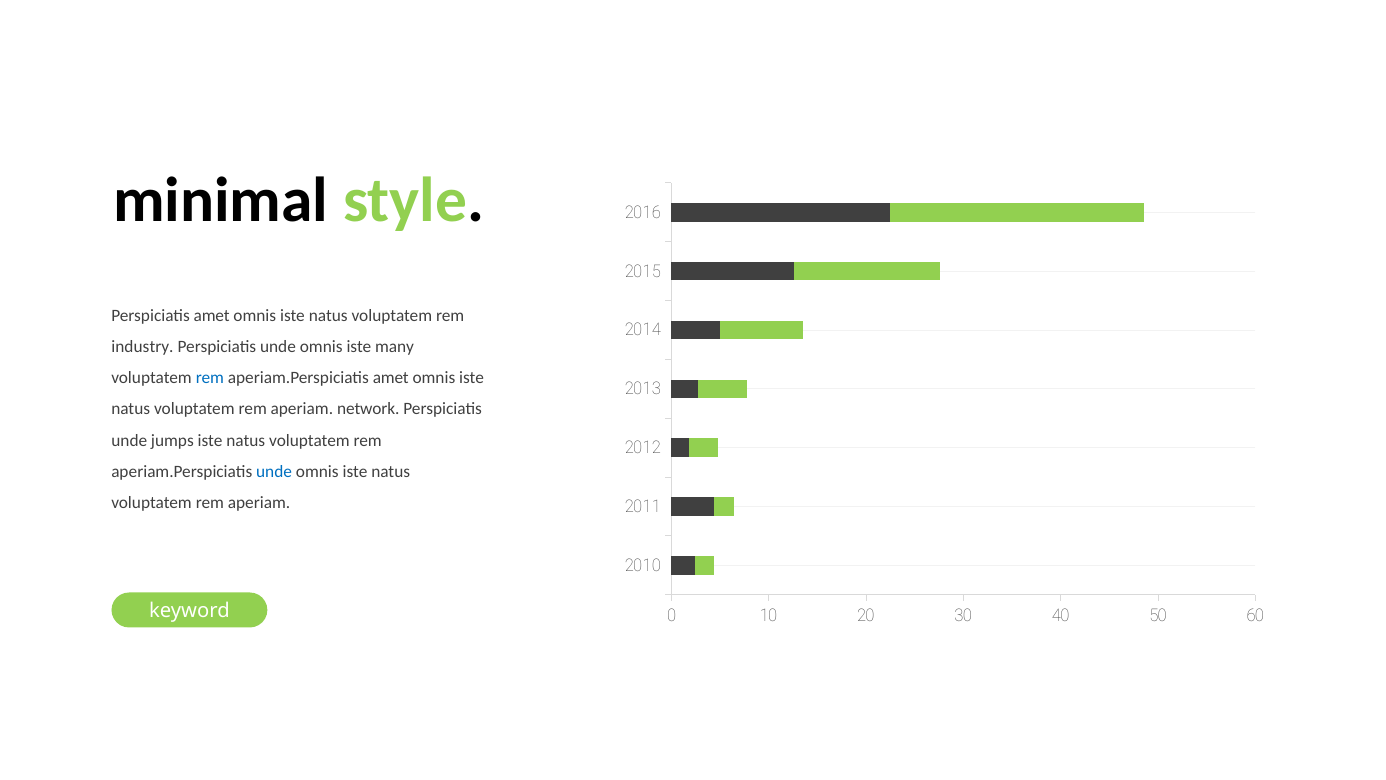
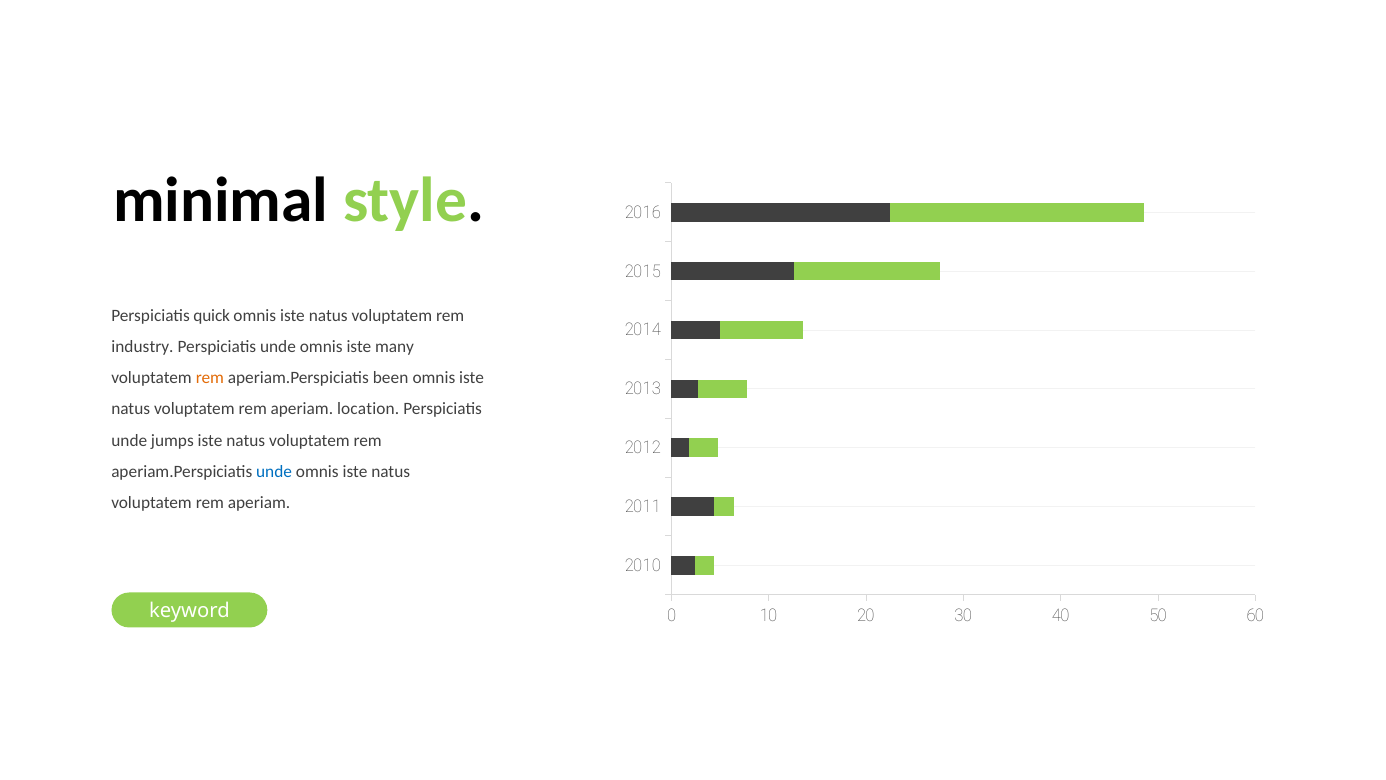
Perspiciatis amet: amet -> quick
rem at (210, 378) colour: blue -> orange
aperiam.Perspiciatis amet: amet -> been
network: network -> location
